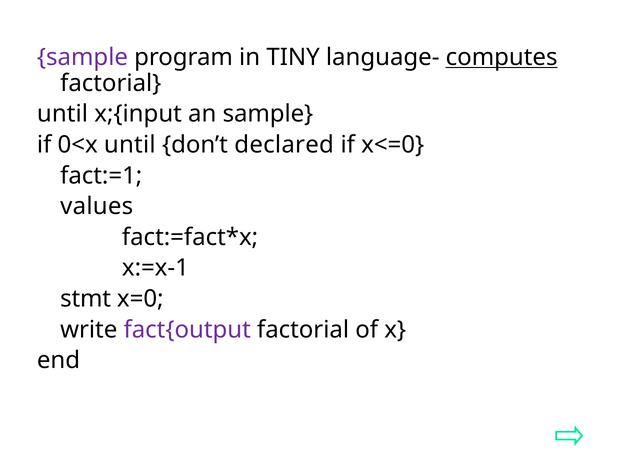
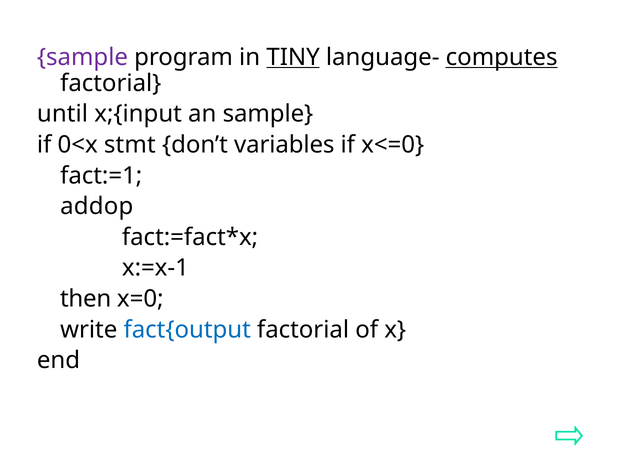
TINY underline: none -> present
0<x until: until -> stmt
declared: declared -> variables
values: values -> addop
stmt: stmt -> then
fact{output colour: purple -> blue
